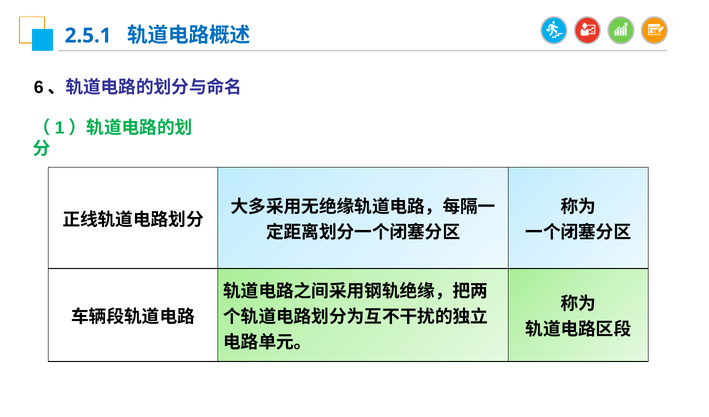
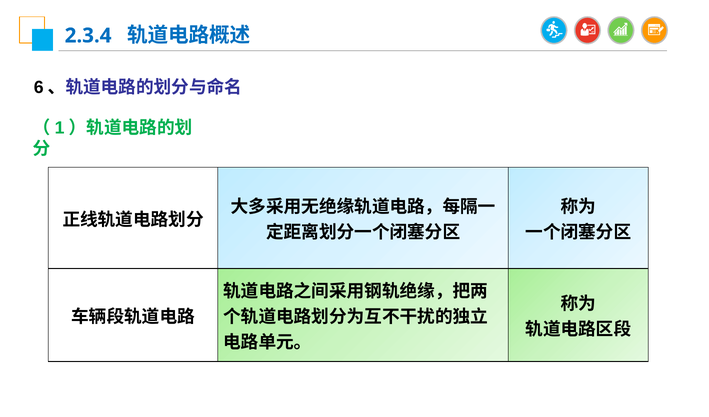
2.5.1: 2.5.1 -> 2.3.4
